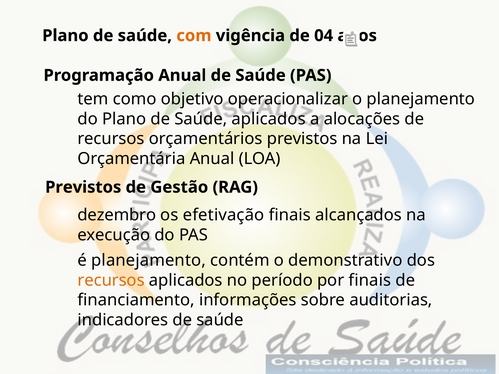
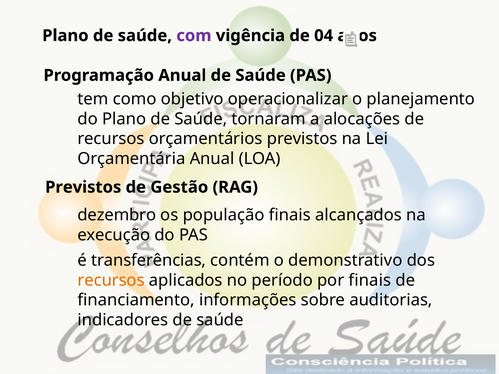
com colour: orange -> purple
Saúde aplicados: aplicados -> tornaram
efetivação: efetivação -> população
é planejamento: planejamento -> transferências
